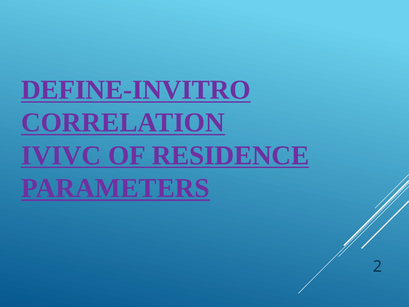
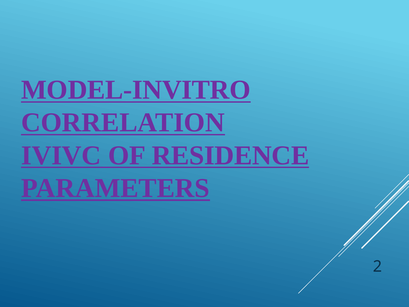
DEFINE-INVITRO: DEFINE-INVITRO -> MODEL-INVITRO
